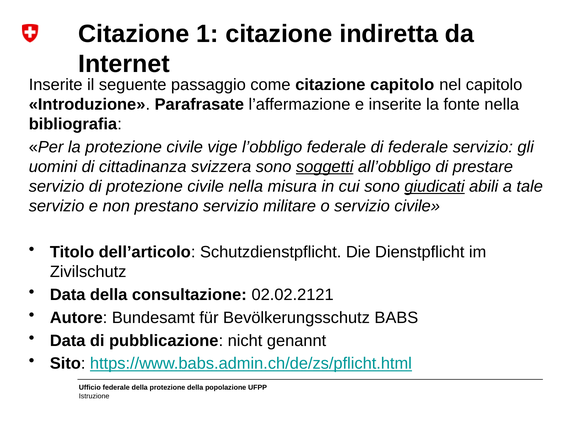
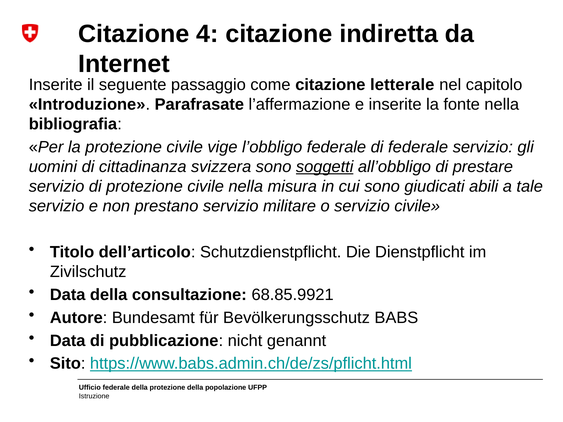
1: 1 -> 4
citazione capitolo: capitolo -> letterale
giudicati underline: present -> none
02.02.2121: 02.02.2121 -> 68.85.9921
